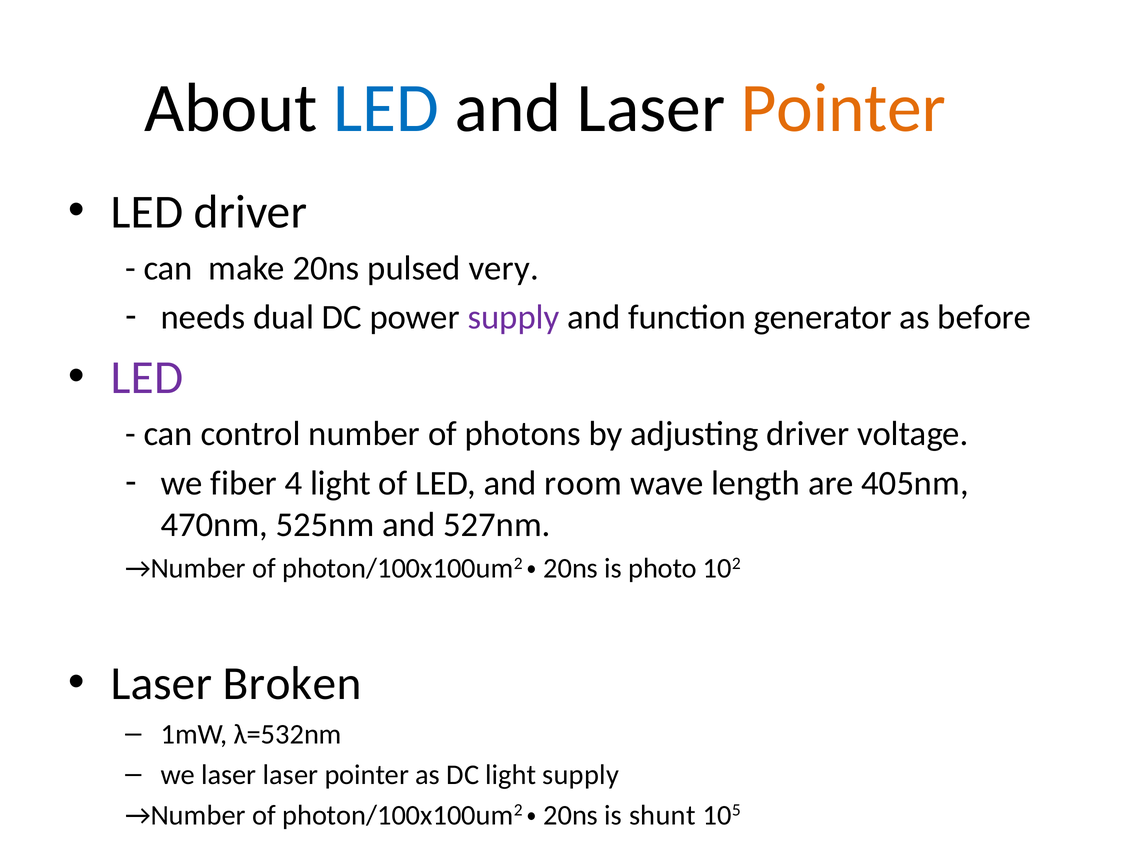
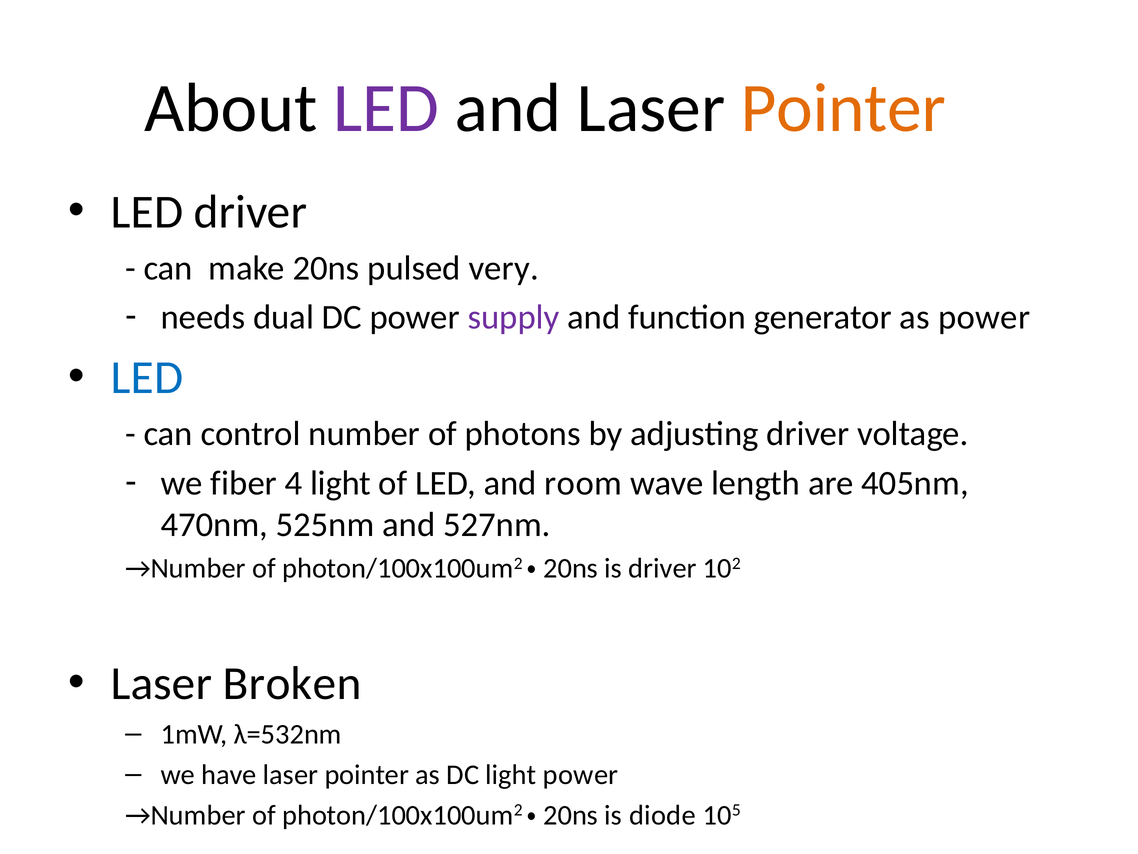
LED at (386, 108) colour: blue -> purple
as before: before -> power
LED at (147, 377) colour: purple -> blue
is photo: photo -> driver
we laser: laser -> have
light supply: supply -> power
shunt: shunt -> diode
